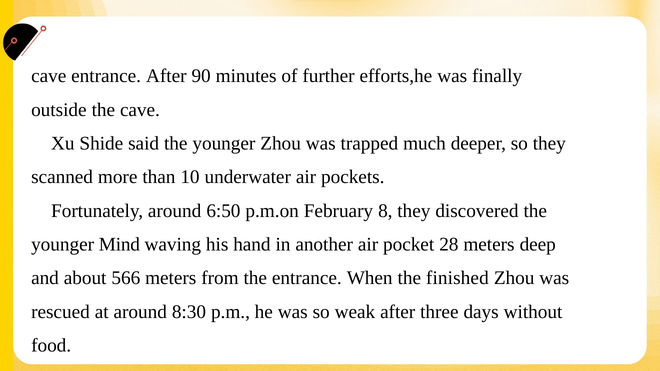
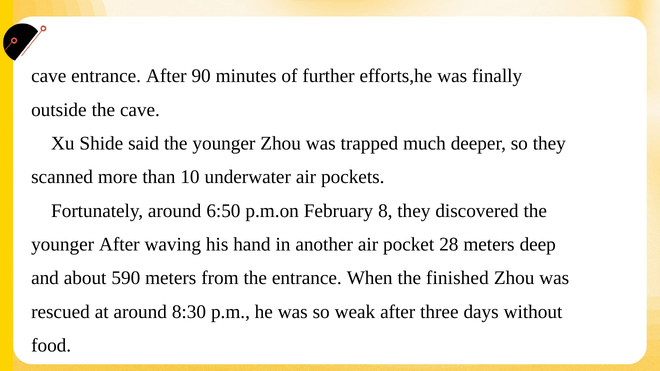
younger Mind: Mind -> After
566: 566 -> 590
